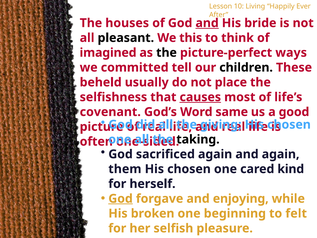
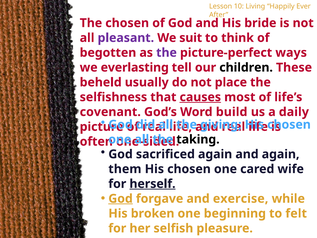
The houses: houses -> chosen
and at (207, 23) underline: present -> none
pleasant colour: black -> purple
this: this -> suit
imagined: imagined -> begotten
the at (167, 53) colour: black -> purple
committed: committed -> everlasting
same: same -> build
good: good -> daily
kind: kind -> wife
herself underline: none -> present
enjoying: enjoying -> exercise
